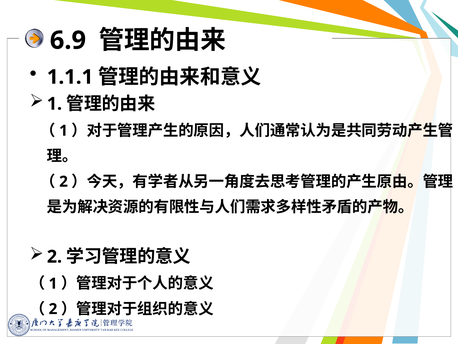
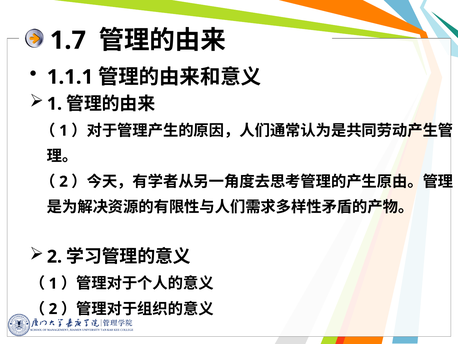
6.9: 6.9 -> 1.7
